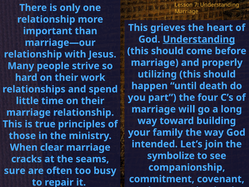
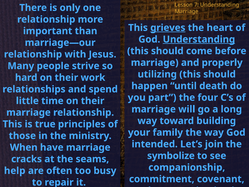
grieves underline: none -> present
clear: clear -> have
sure: sure -> help
